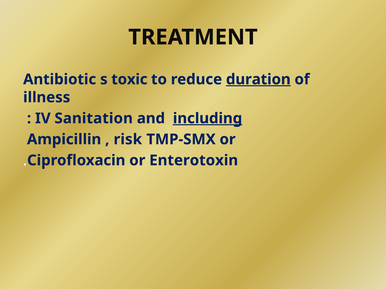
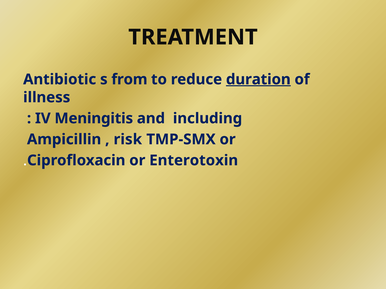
toxic: toxic -> from
Sanitation: Sanitation -> Meningitis
including underline: present -> none
